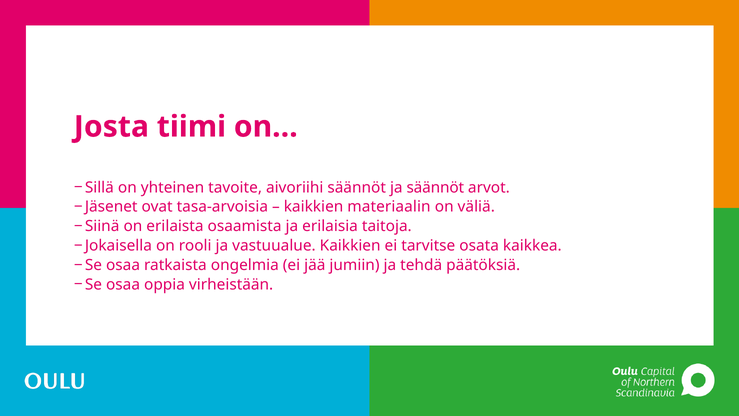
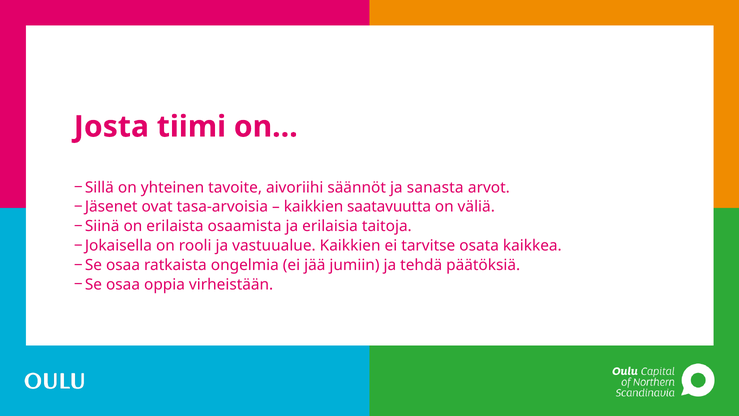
ja säännöt: säännöt -> sanasta
materiaalin: materiaalin -> saatavuutta
